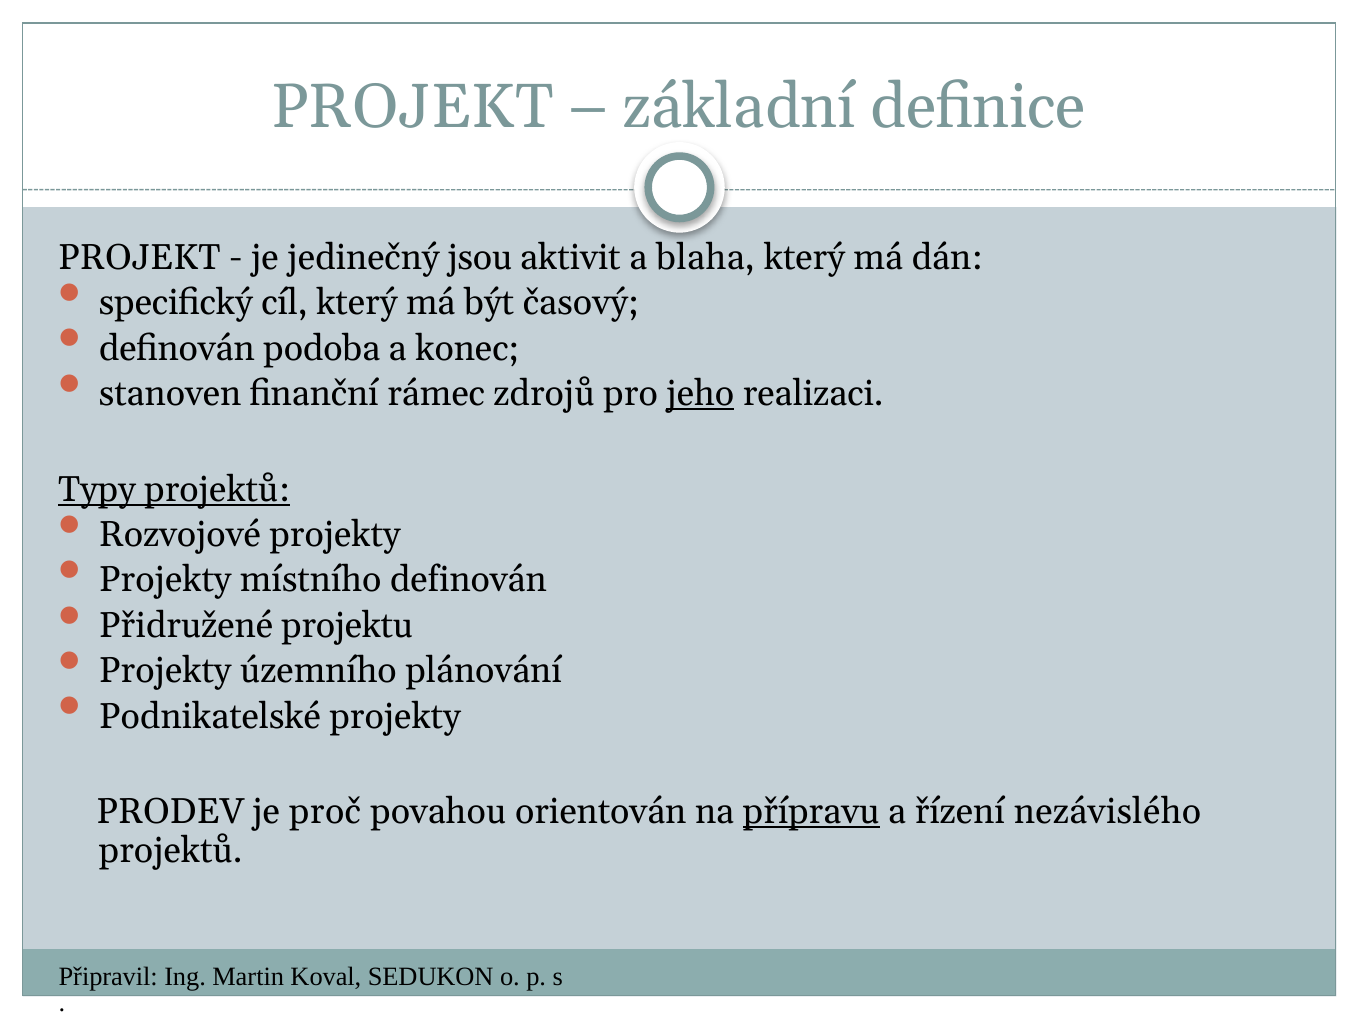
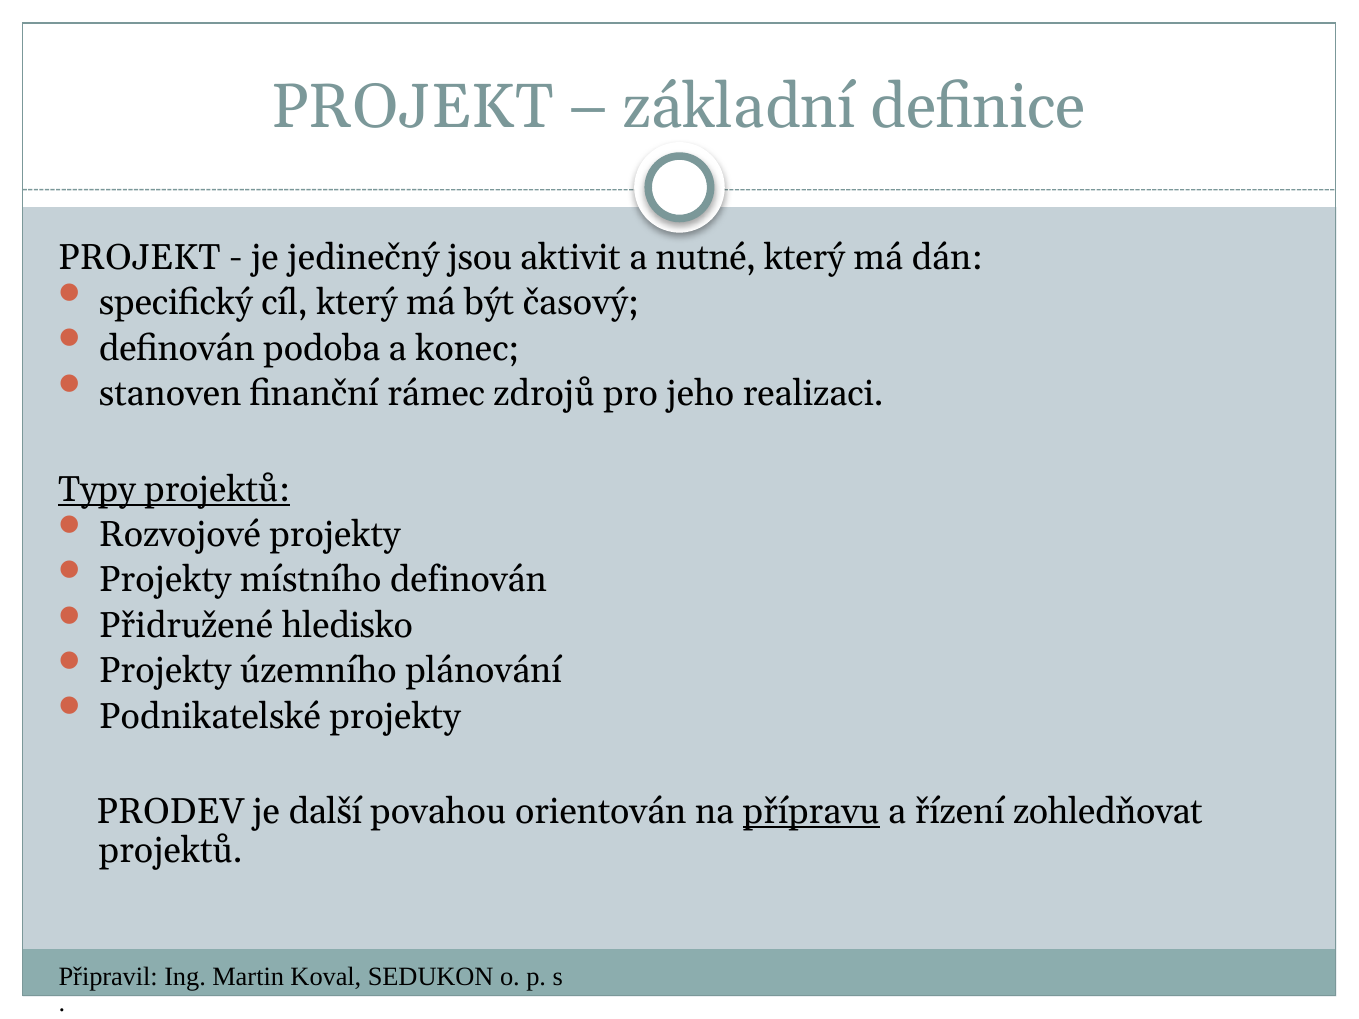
blaha: blaha -> nutné
jeho underline: present -> none
projektu: projektu -> hledisko
proč: proč -> další
nezávislého: nezávislého -> zohledňovat
